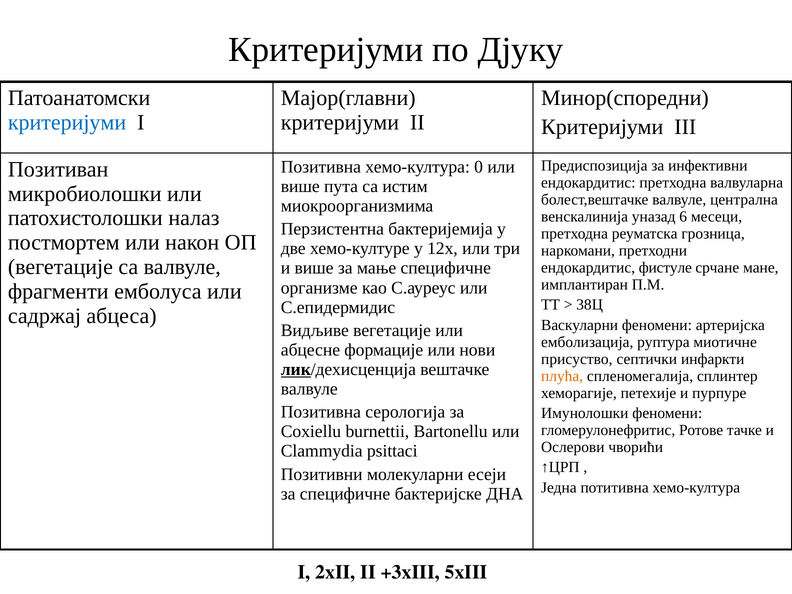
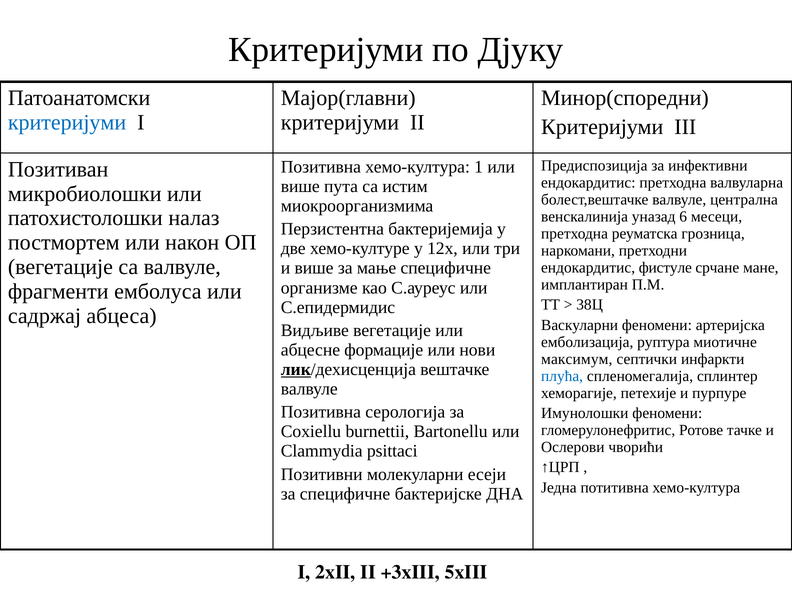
0: 0 -> 1
присуство: присуство -> максимум
плућа colour: orange -> blue
